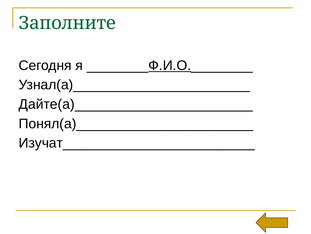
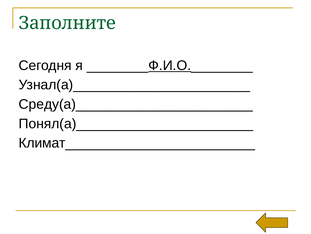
Дайте(а)_______________________: Дайте(а)_______________________ -> Среду(а)_______________________
Изучат_________________________: Изучат_________________________ -> Климат_________________________
